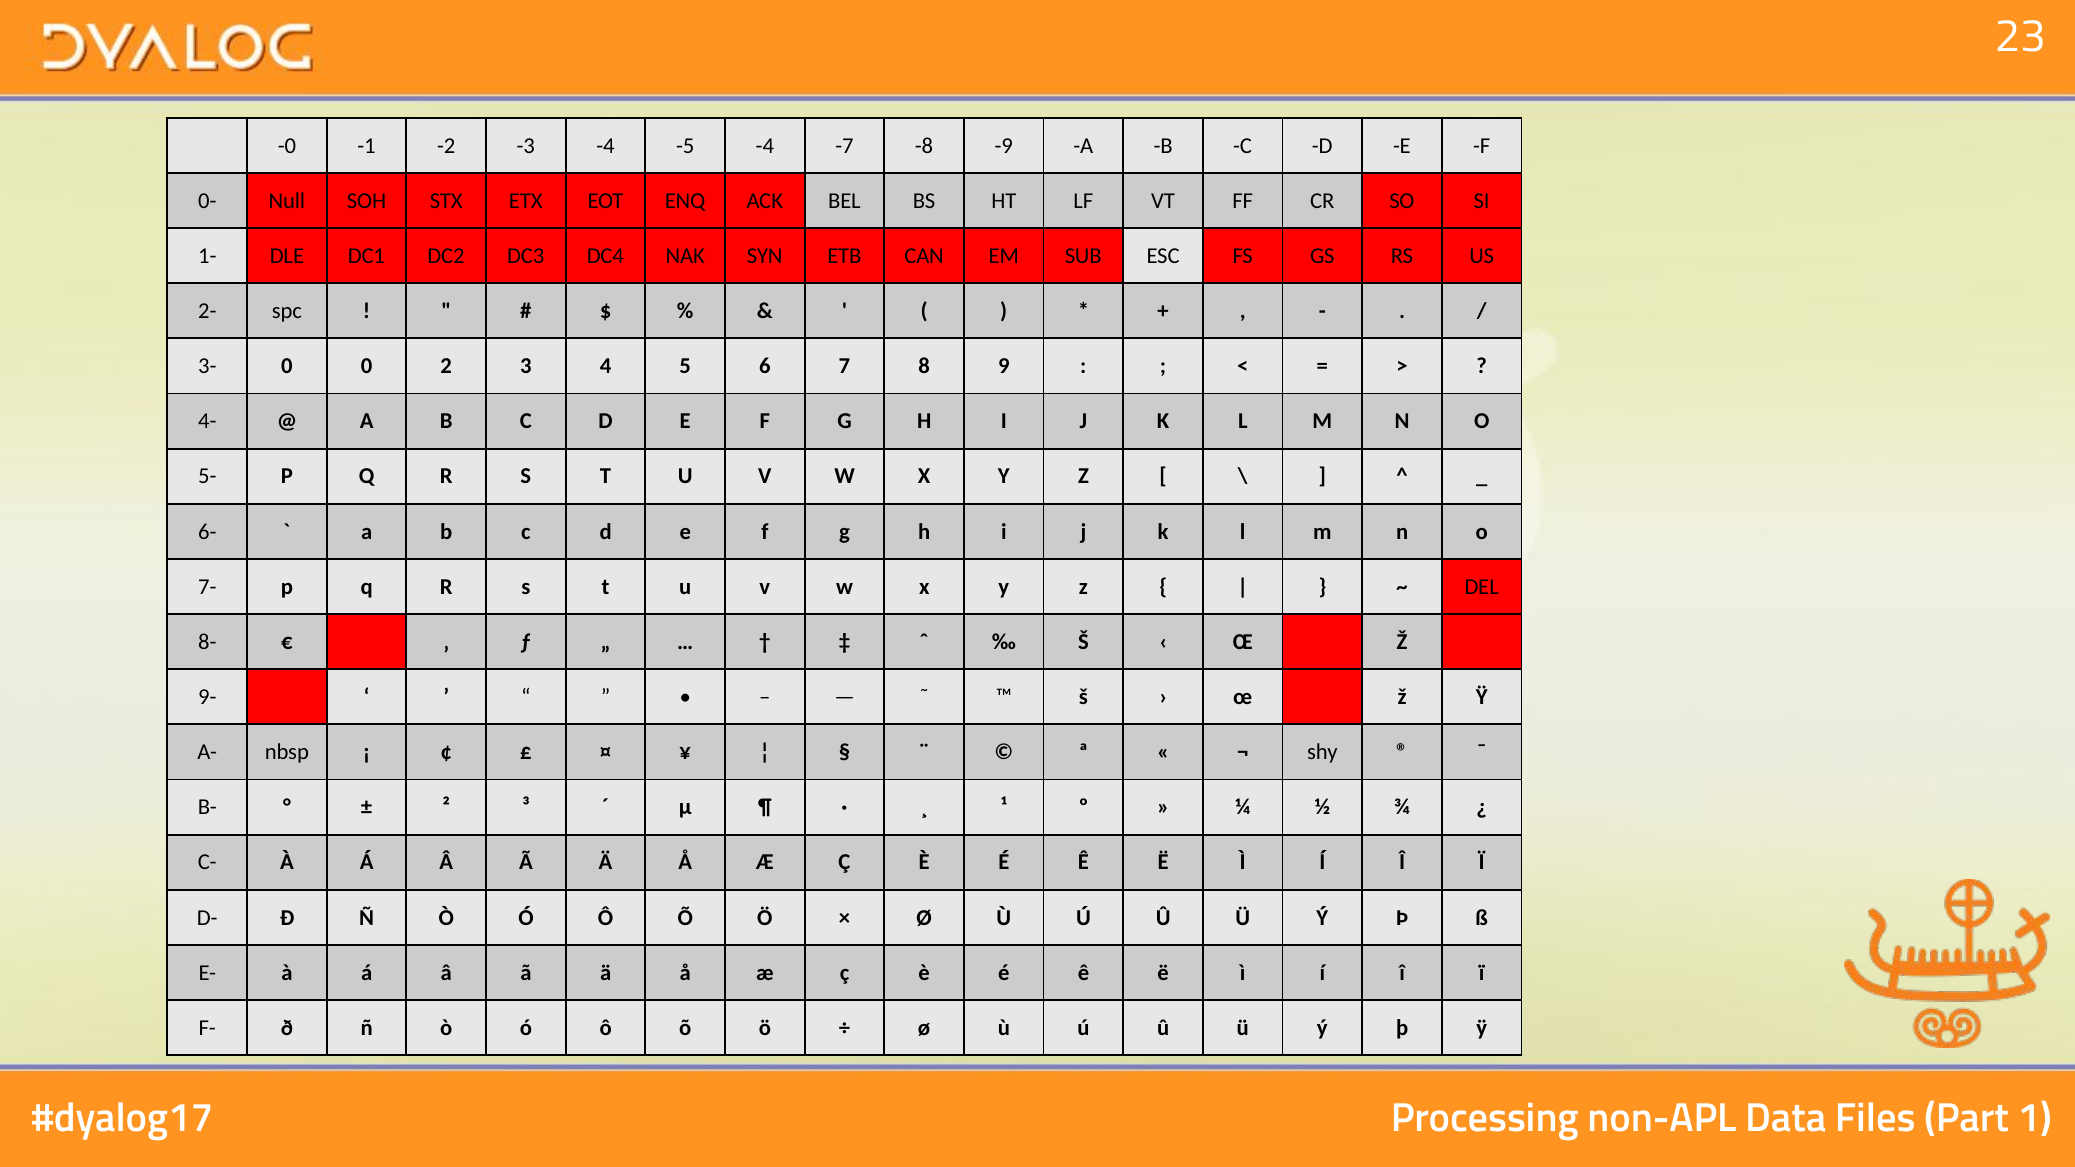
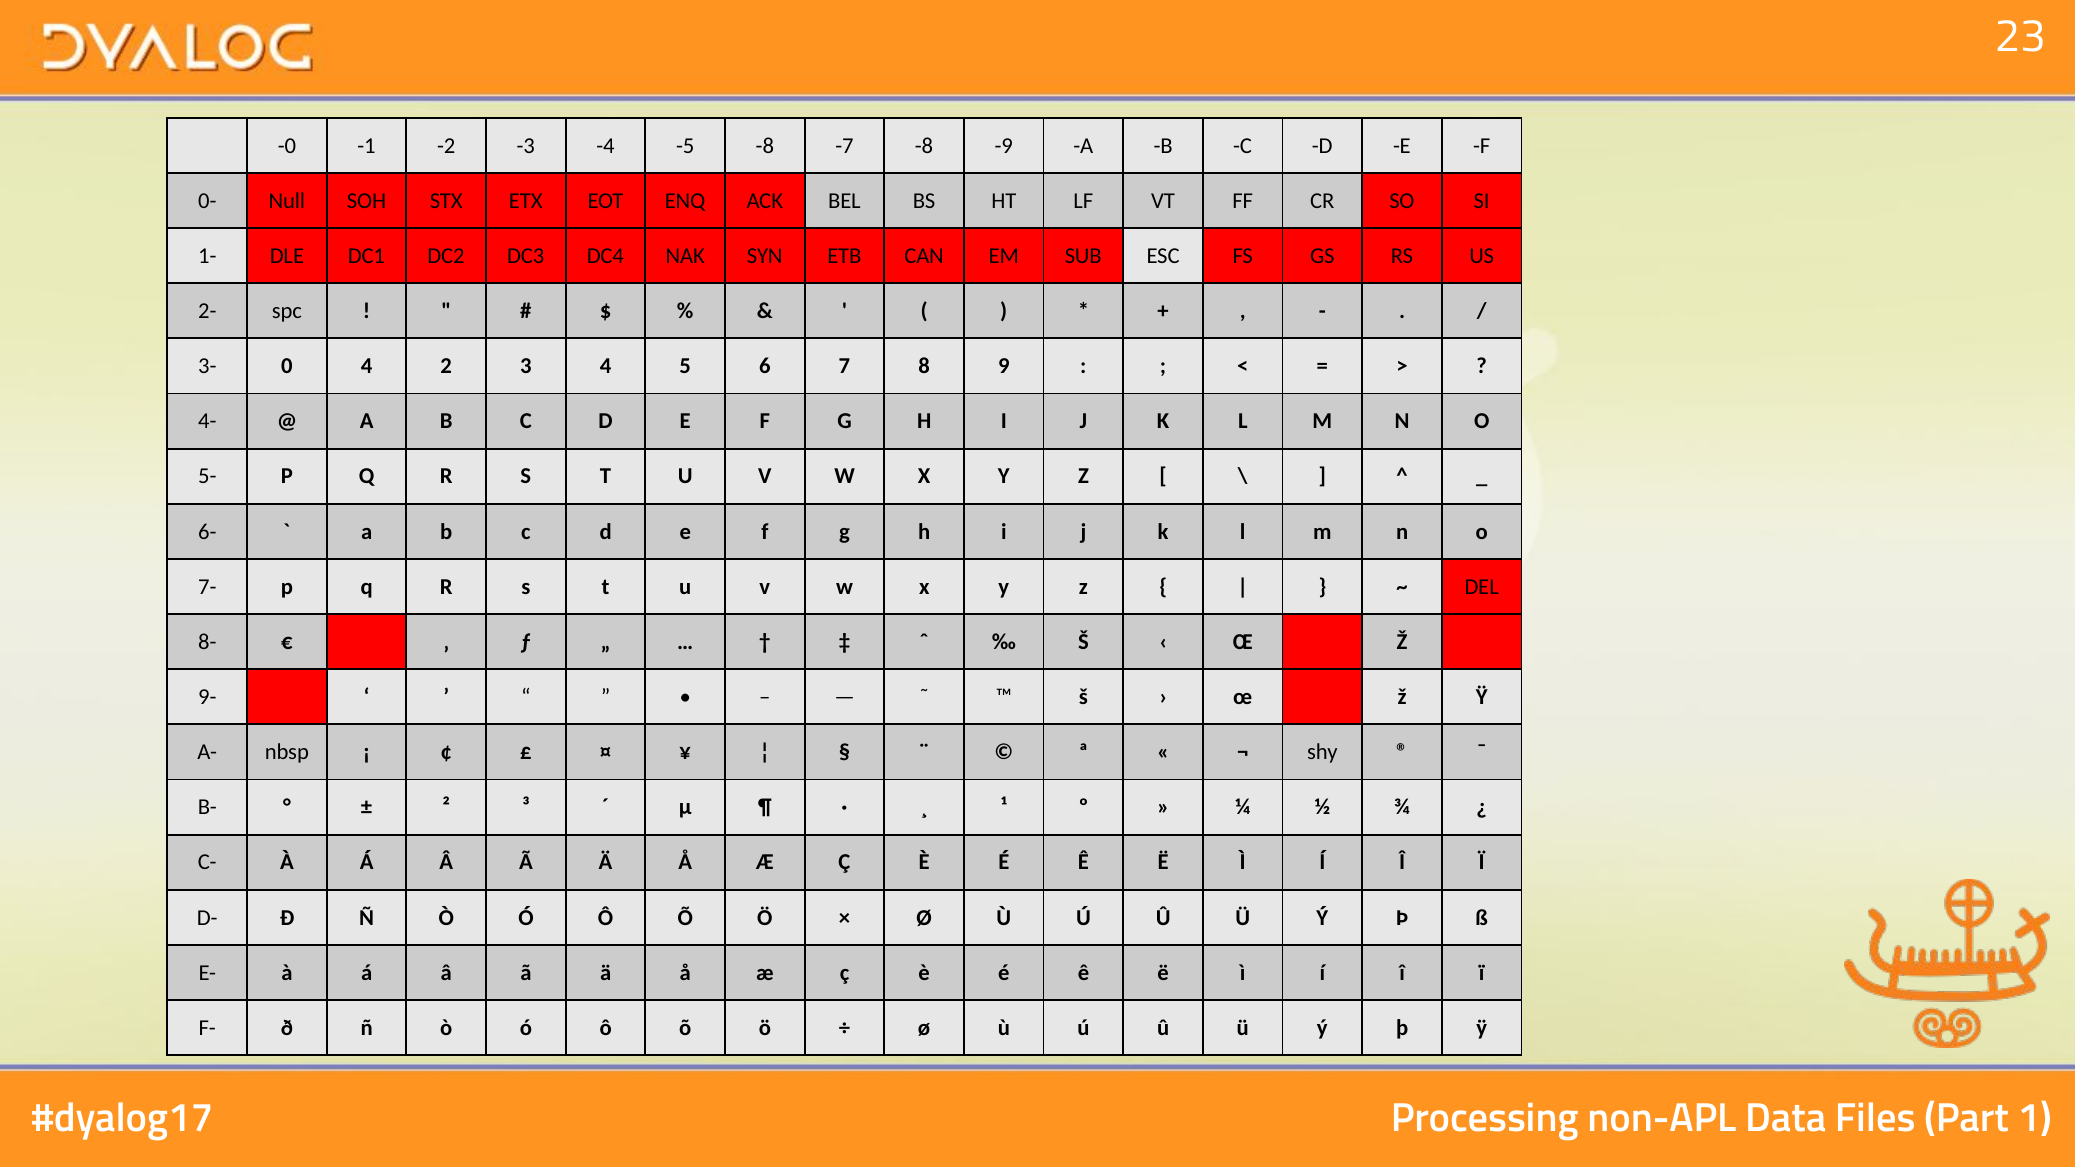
-5 -4: -4 -> -8
0 0: 0 -> 4
